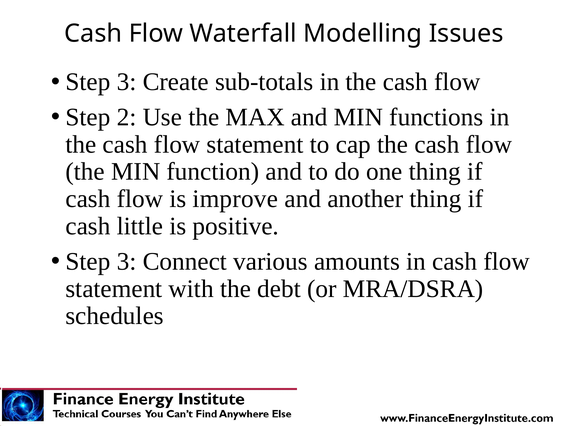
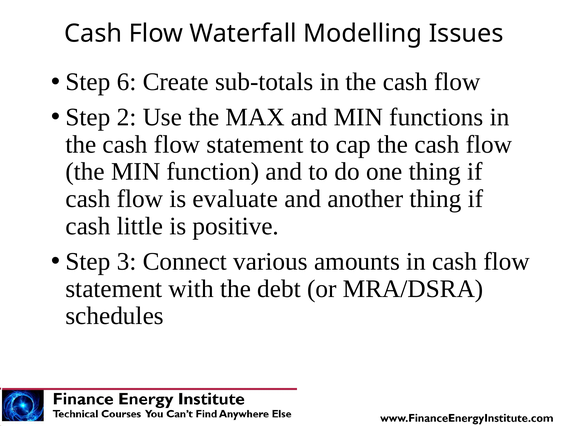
3 at (127, 82): 3 -> 6
improve: improve -> evaluate
